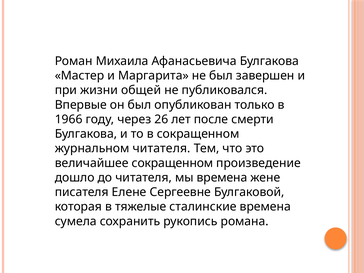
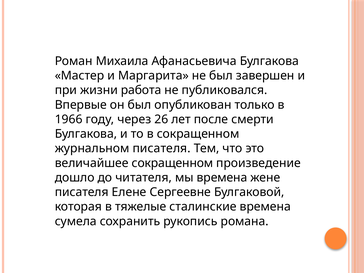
общей: общей -> работа
журнальном читателя: читателя -> писателя
